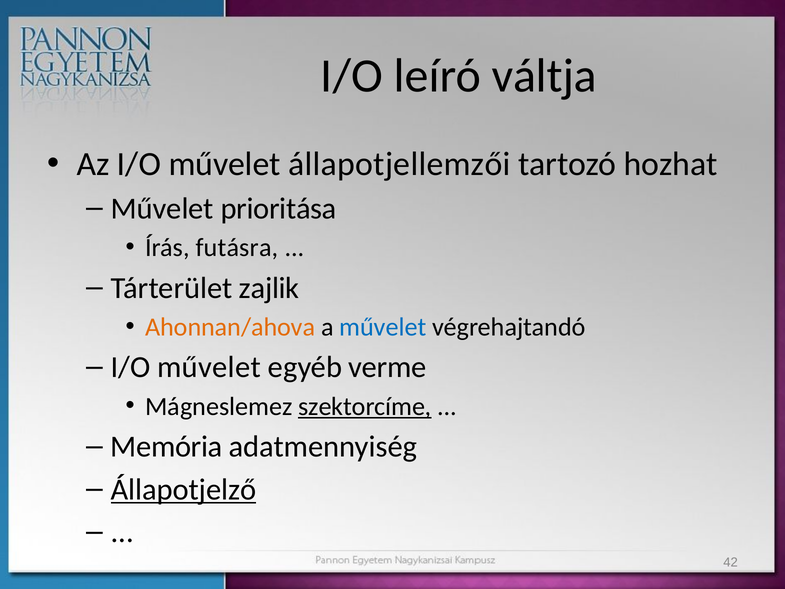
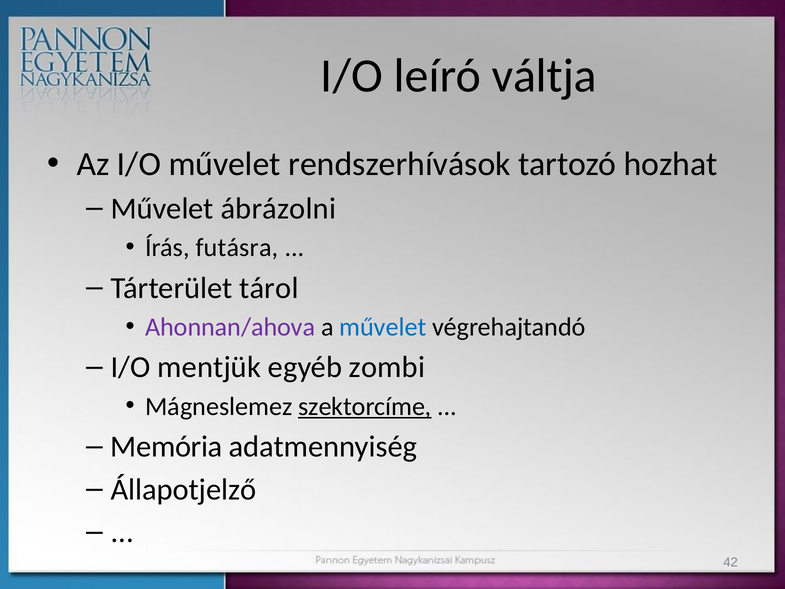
állapotjellemzői: állapotjellemzői -> rendszerhívások
prioritása: prioritása -> ábrázolni
zajlik: zajlik -> tárol
Ahonnan/ahova colour: orange -> purple
művelet at (209, 367): művelet -> mentjük
verme: verme -> zombi
Állapotjelző underline: present -> none
